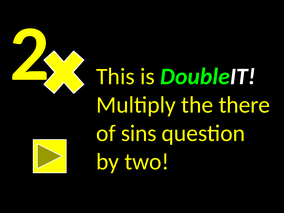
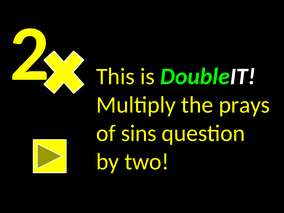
there: there -> prays
